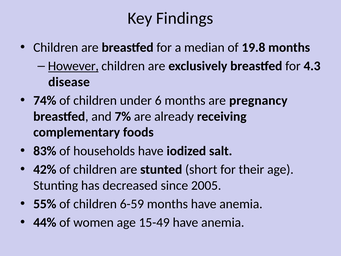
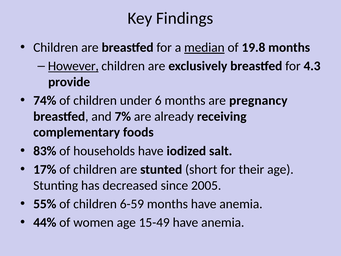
median underline: none -> present
disease: disease -> provide
42%: 42% -> 17%
